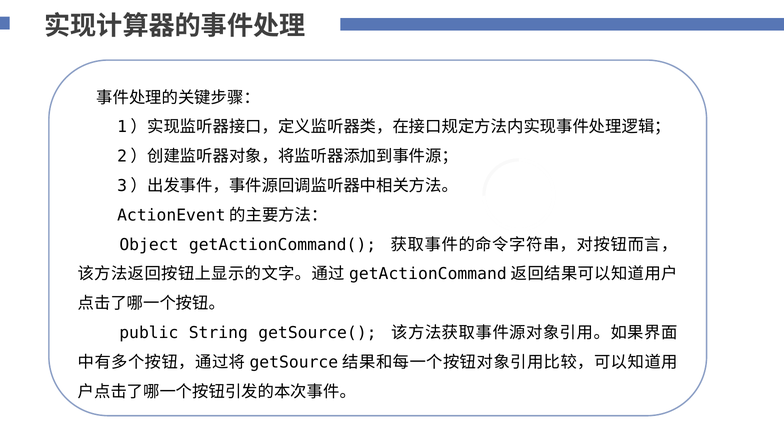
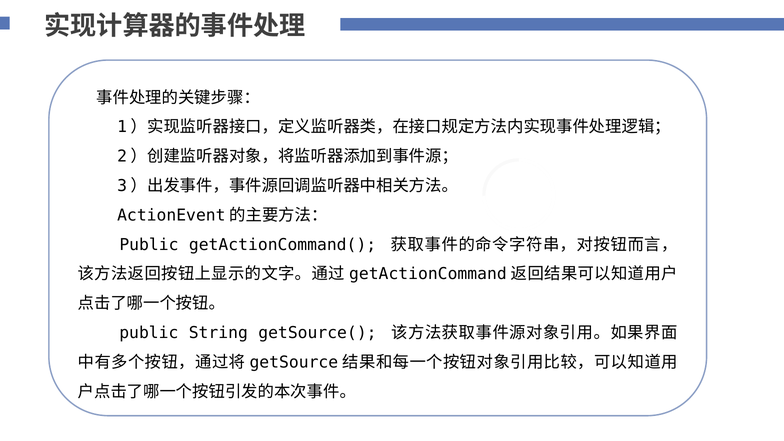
Object at (149, 245): Object -> Public
